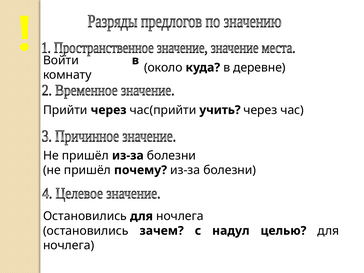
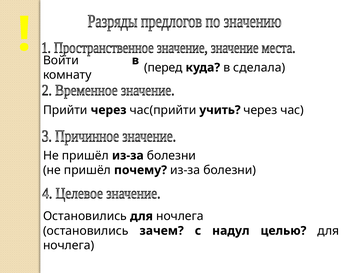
около: около -> перед
деревне: деревне -> сделала
